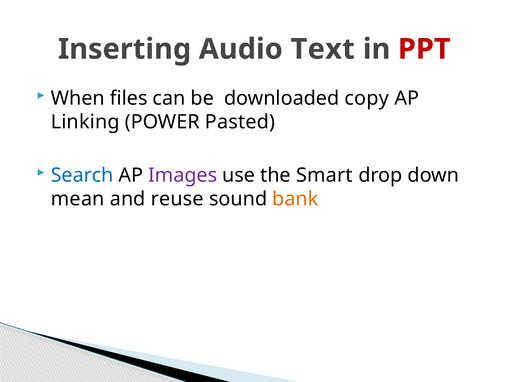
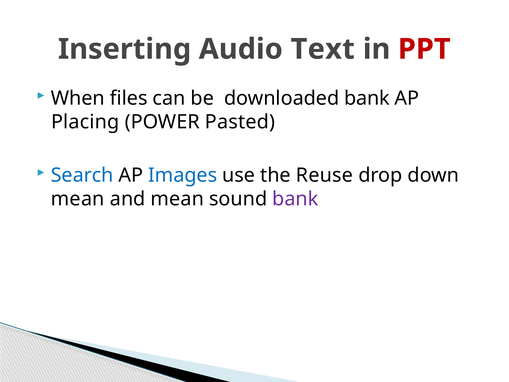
downloaded copy: copy -> bank
Linking: Linking -> Placing
Images colour: purple -> blue
Smart: Smart -> Reuse
and reuse: reuse -> mean
bank at (295, 199) colour: orange -> purple
